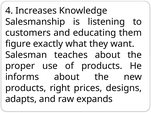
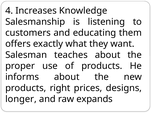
figure: figure -> offers
adapts: adapts -> longer
